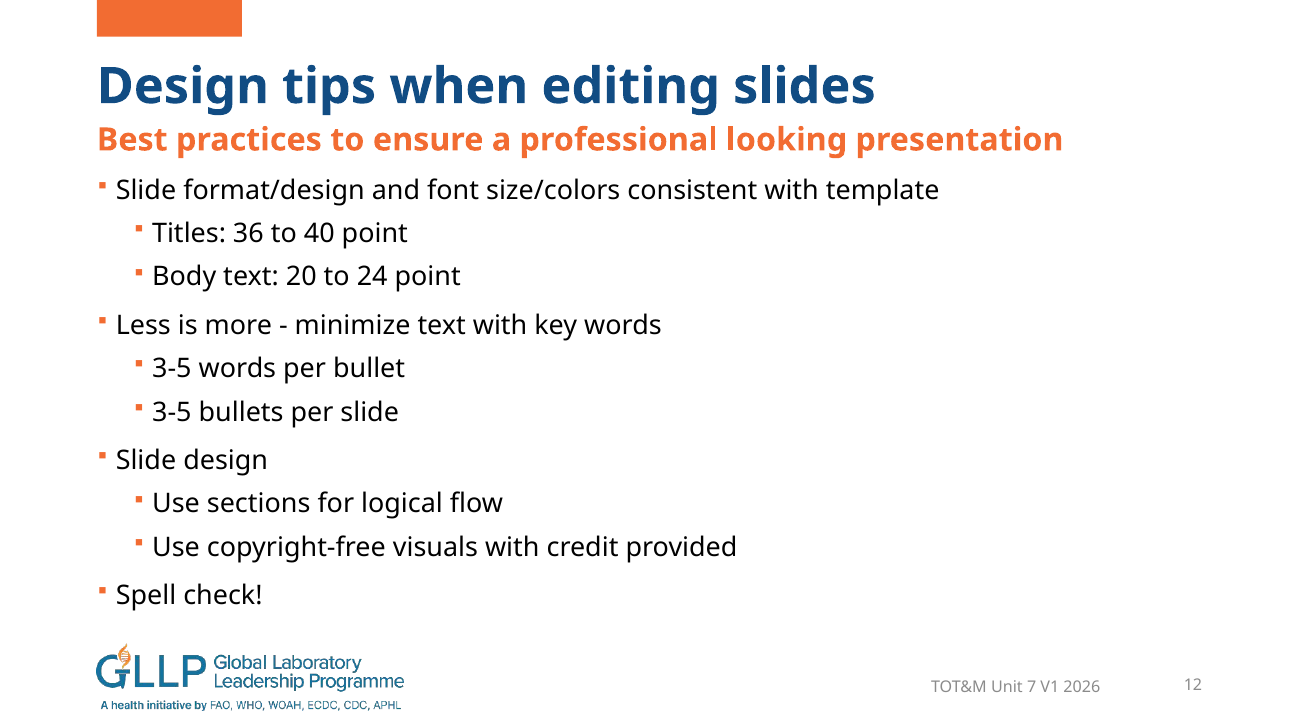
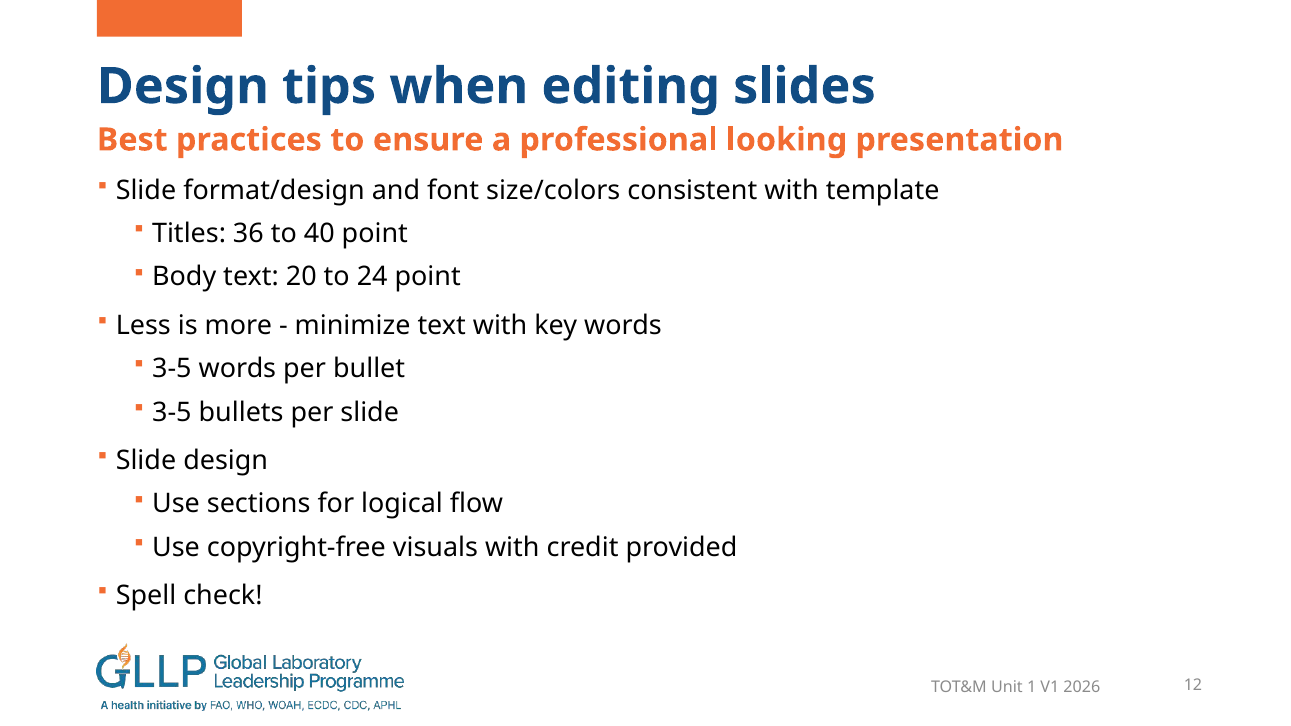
7: 7 -> 1
